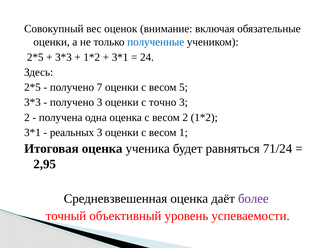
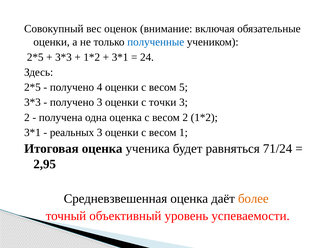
7: 7 -> 4
точно: точно -> точки
более colour: purple -> orange
